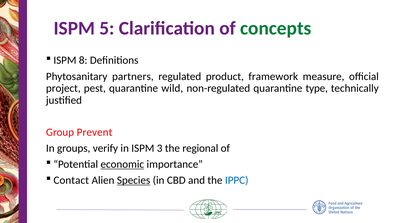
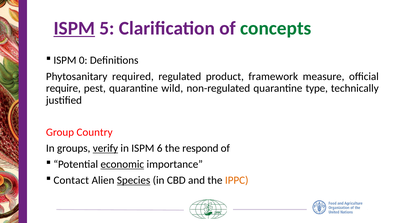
ISPM at (74, 28) underline: none -> present
8: 8 -> 0
partners: partners -> required
project: project -> require
Prevent: Prevent -> Country
verify underline: none -> present
3: 3 -> 6
regional: regional -> respond
IPPC colour: blue -> orange
